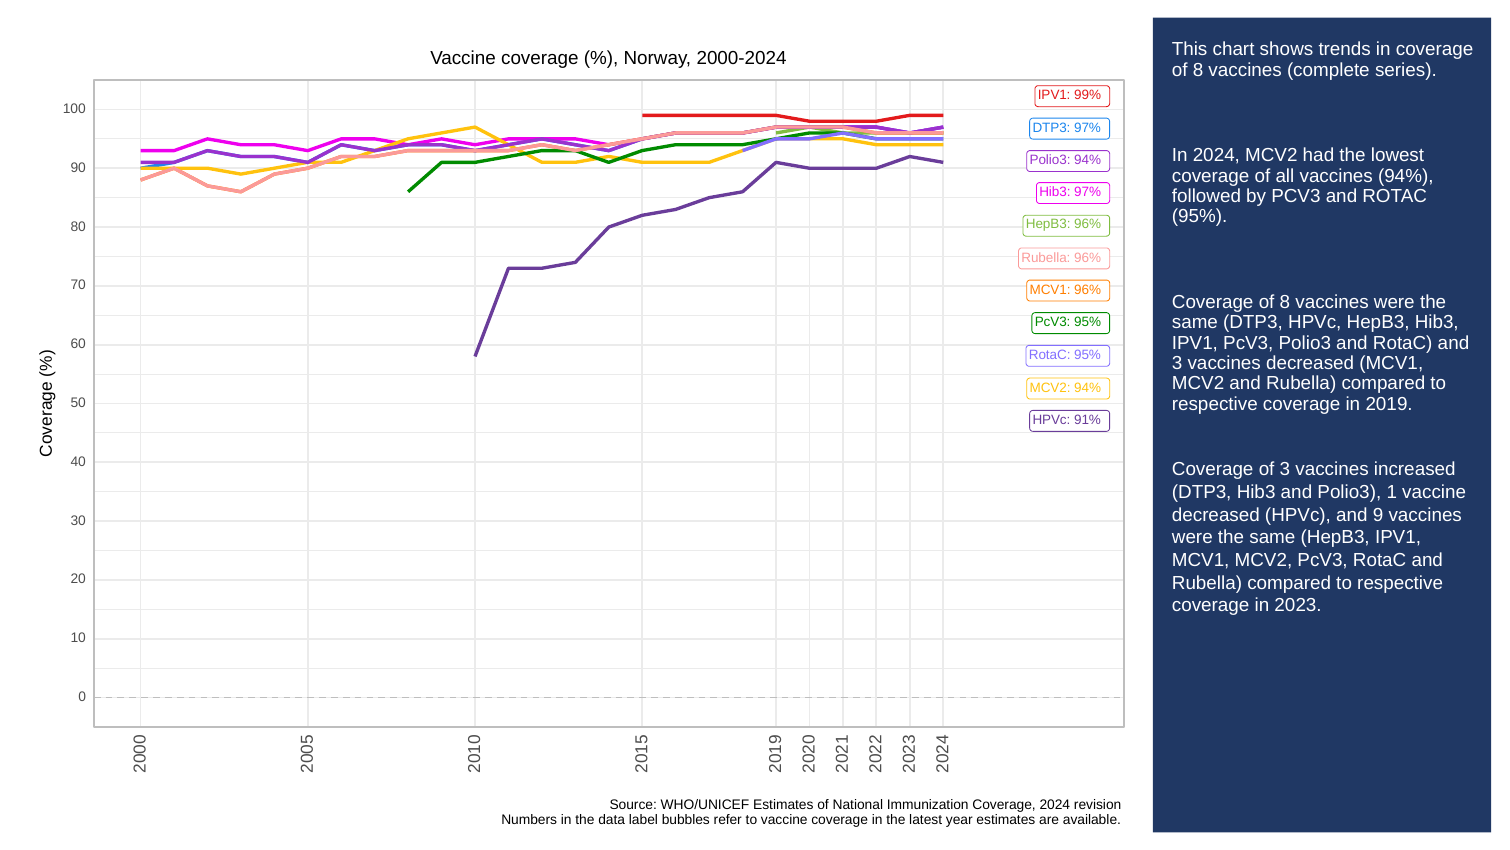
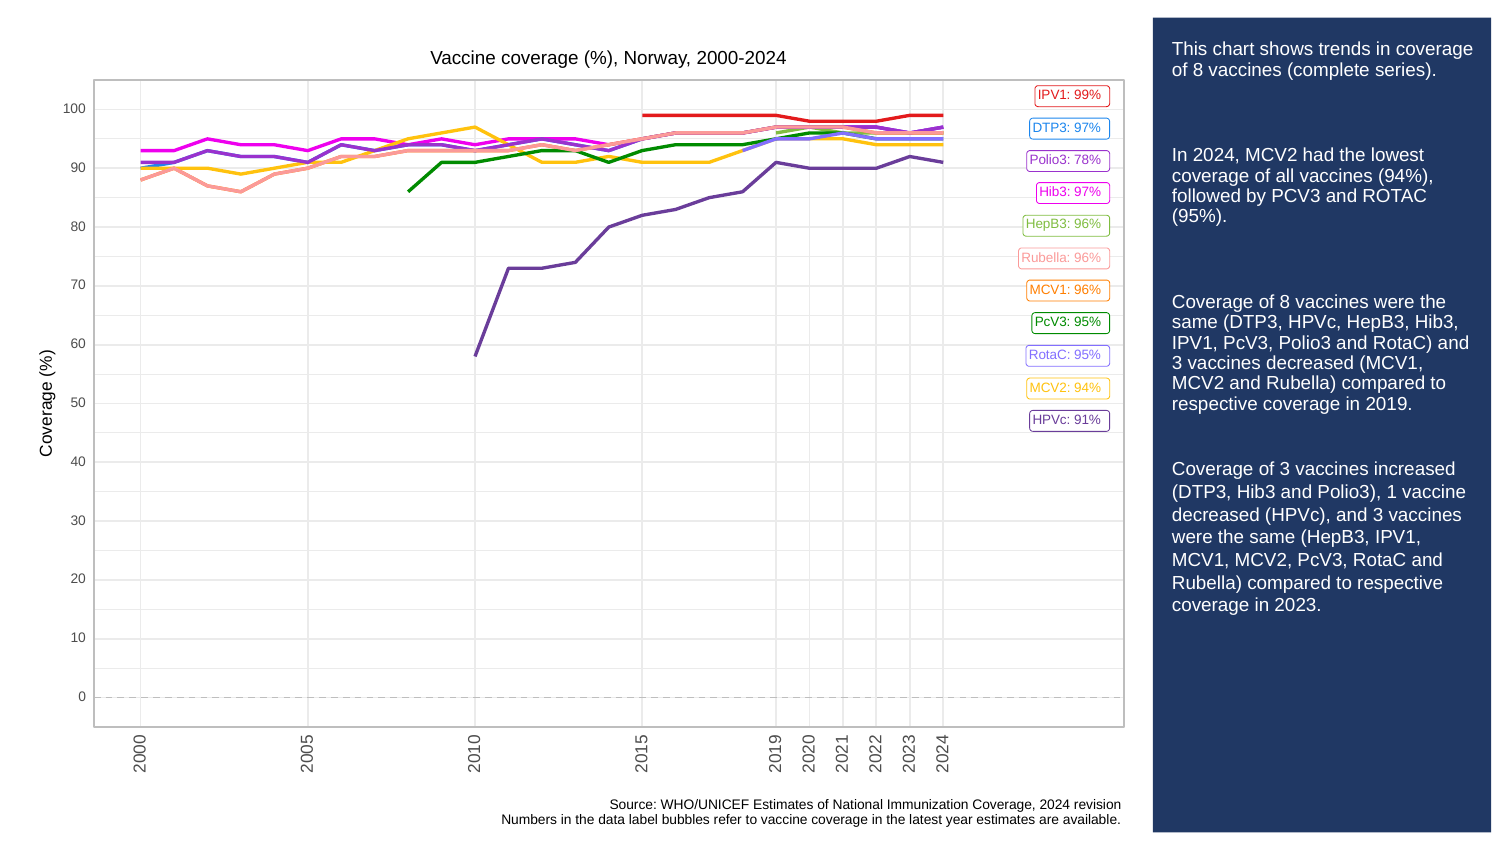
Polio3 94%: 94% -> 78%
HPVc and 9: 9 -> 3
